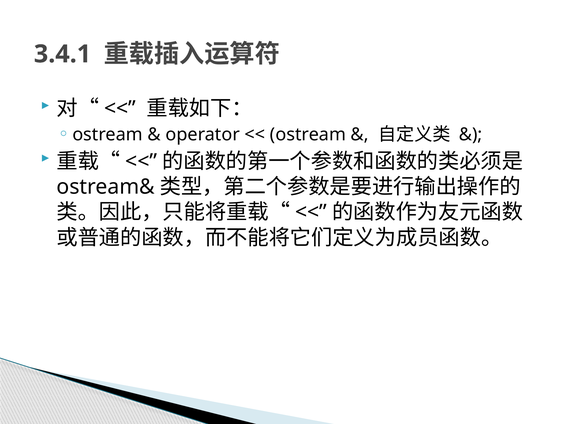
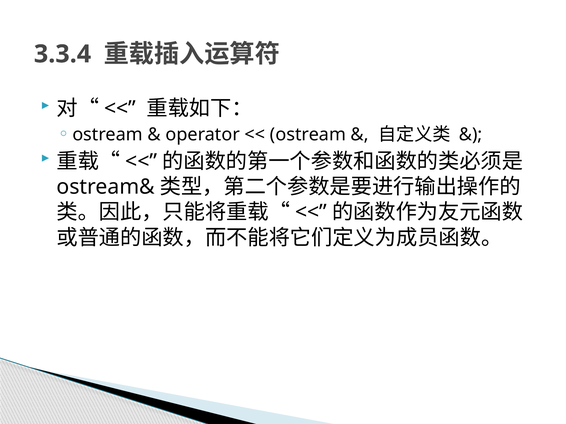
3.4.1: 3.4.1 -> 3.3.4
